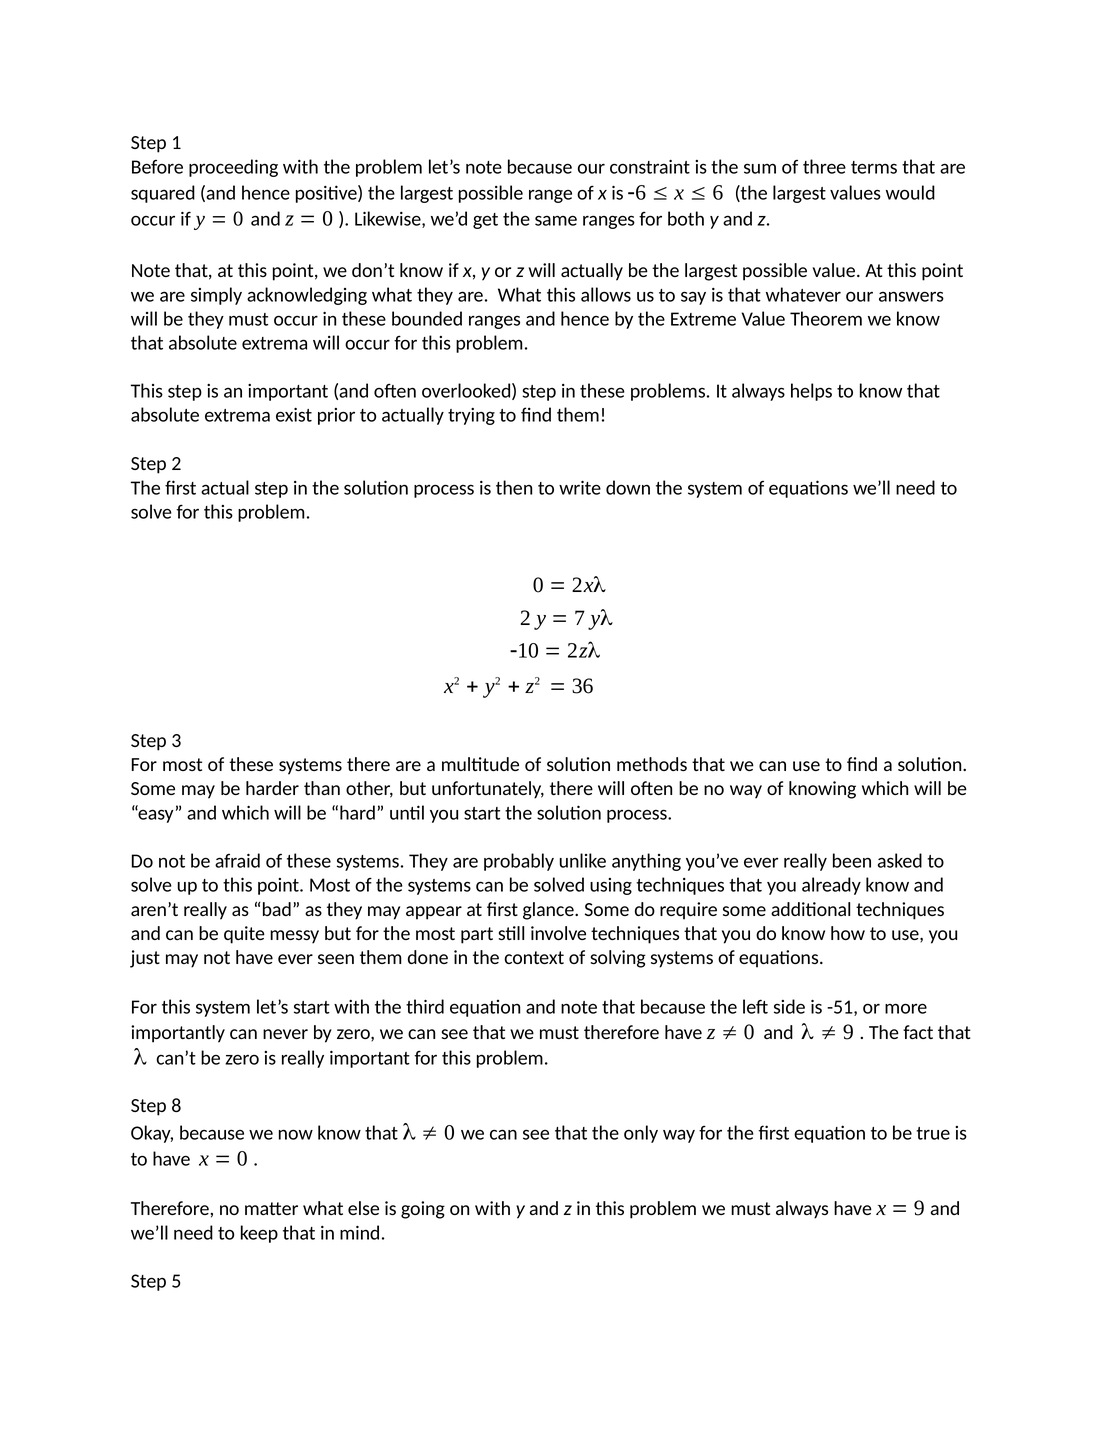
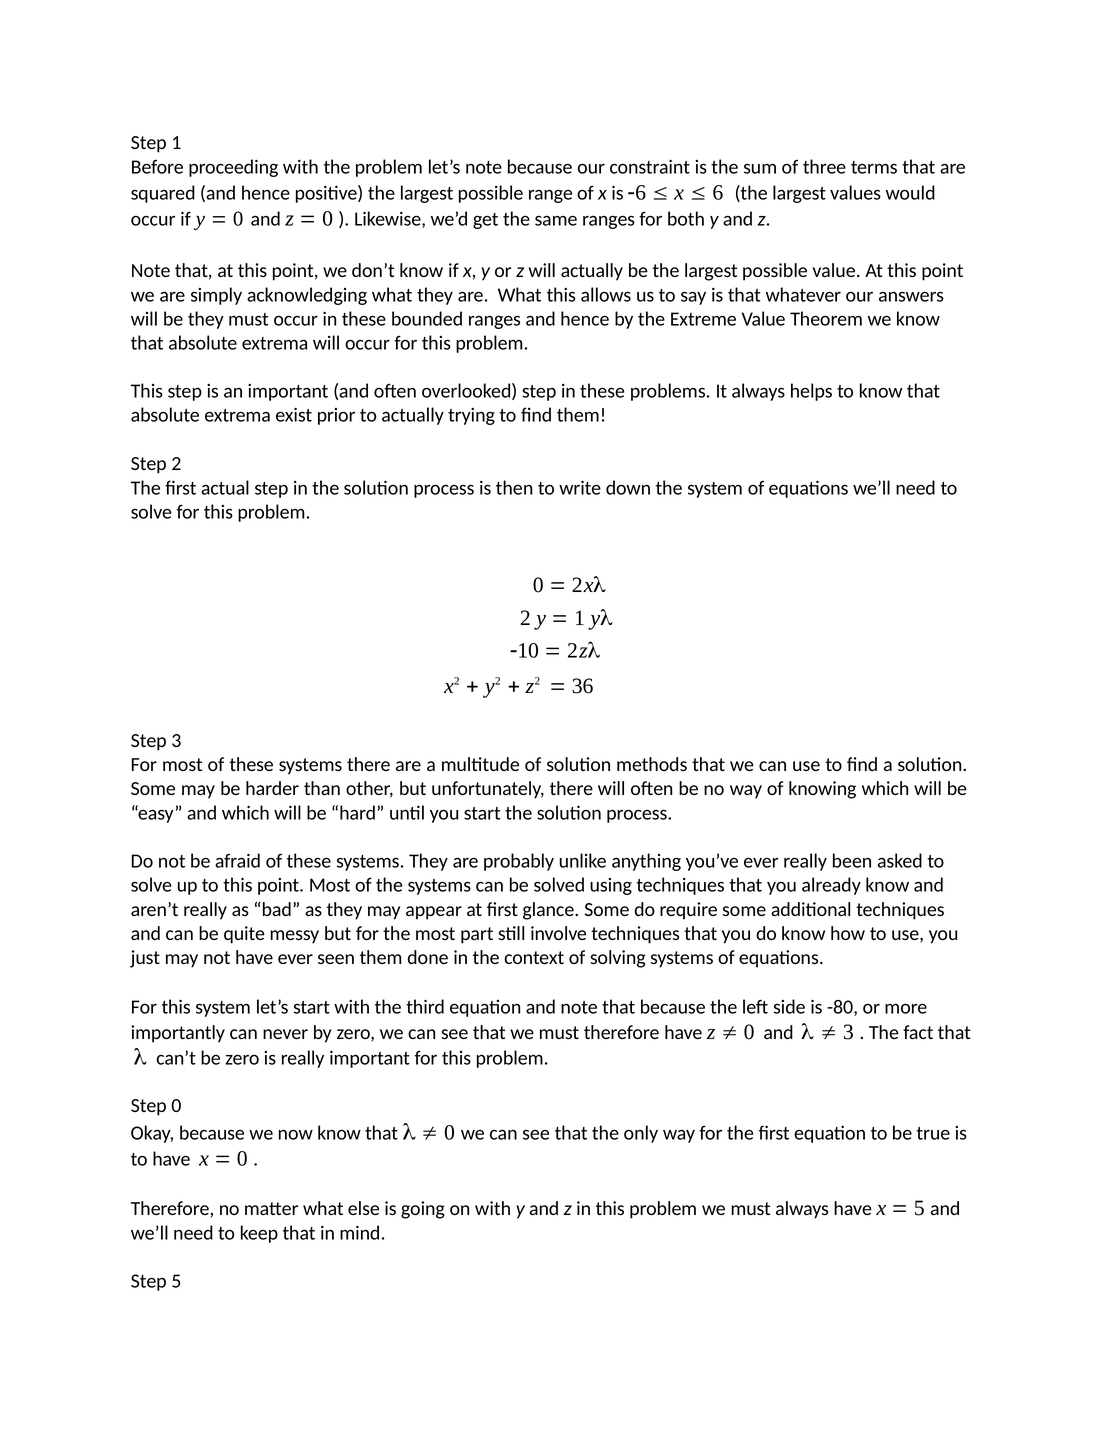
7 at (580, 618): 7 -> 1
-51: -51 -> -80
9 at (848, 1033): 9 -> 3
Step 8: 8 -> 0
9 at (919, 1209): 9 -> 5
